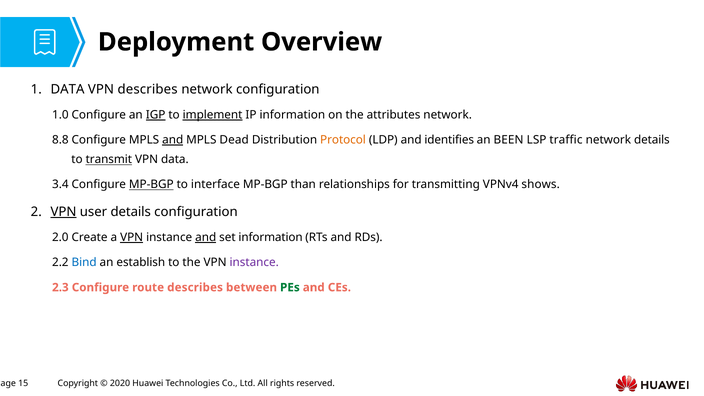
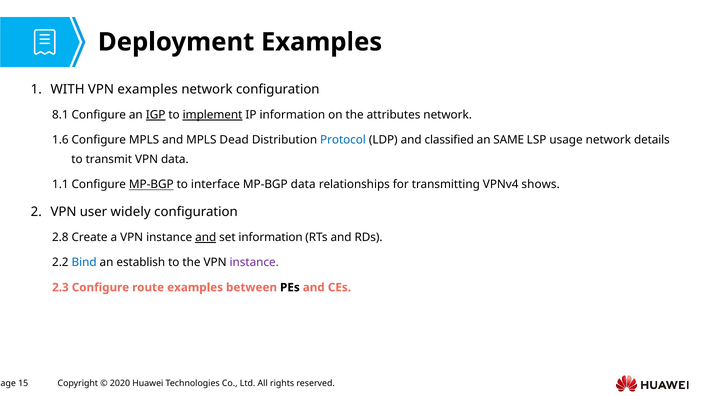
Deployment Overview: Overview -> Examples
DATA at (68, 89): DATA -> WITH
VPN describes: describes -> examples
1.0: 1.0 -> 8.1
8.8: 8.8 -> 1.6
and at (173, 140) underline: present -> none
Protocol colour: orange -> blue
identifies: identifies -> classified
BEEN: BEEN -> SAME
traffic: traffic -> usage
transmit underline: present -> none
3.4: 3.4 -> 1.1
MP-BGP than: than -> data
VPN at (63, 212) underline: present -> none
user details: details -> widely
2.0: 2.0 -> 2.8
VPN at (132, 237) underline: present -> none
route describes: describes -> examples
PEs colour: green -> black
